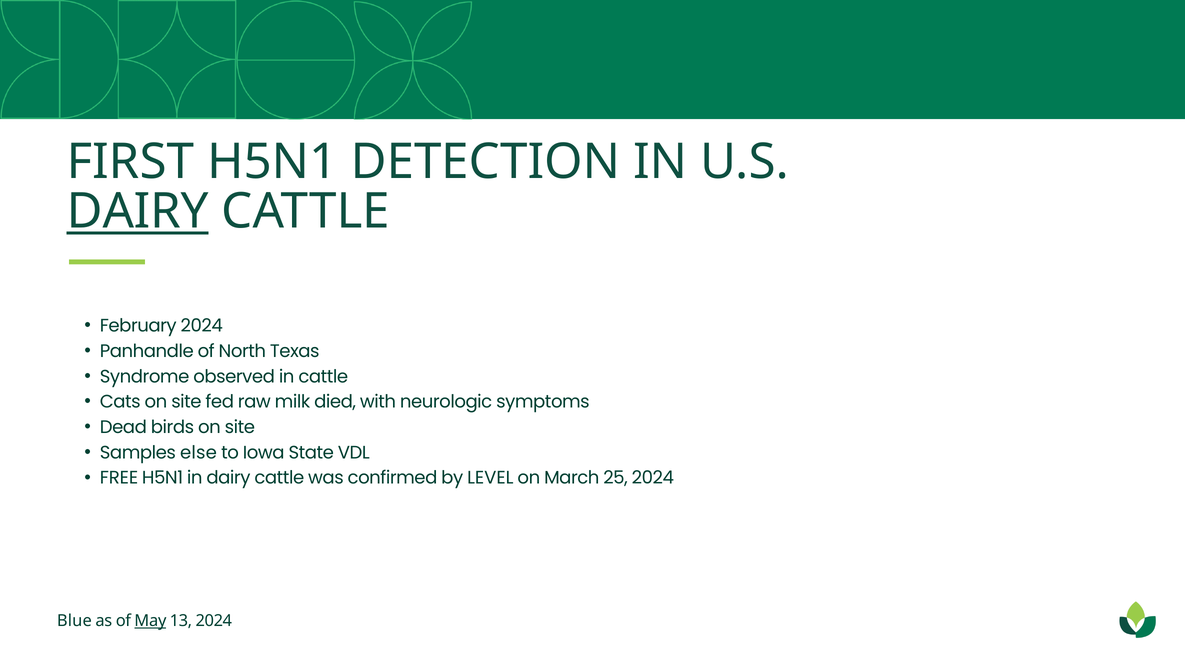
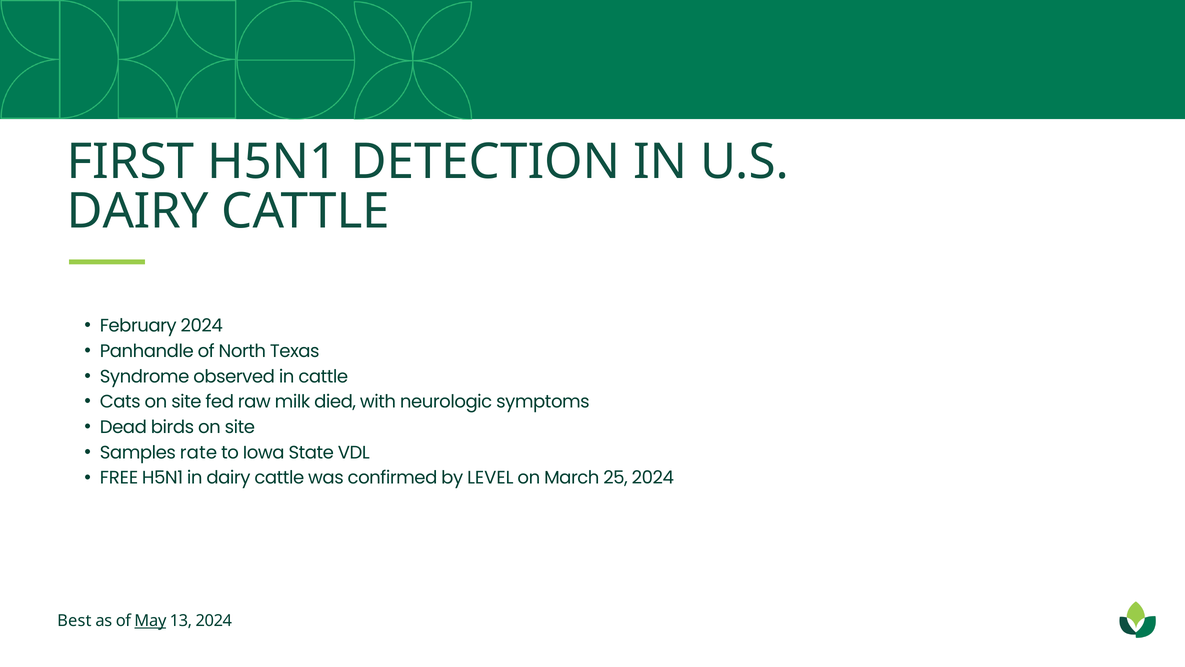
DAIRY at (138, 211) underline: present -> none
else: else -> rate
Blue: Blue -> Best
